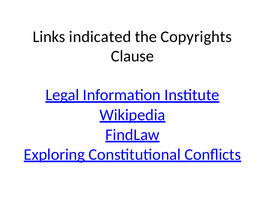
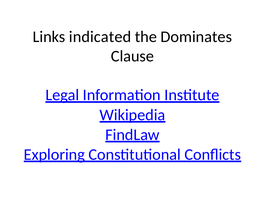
Copyrights: Copyrights -> Dominates
